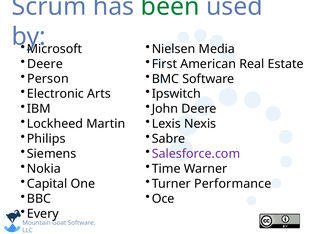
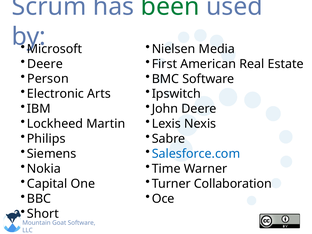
Salesforce.com colour: purple -> blue
Performance: Performance -> Collaboration
Every: Every -> Short
